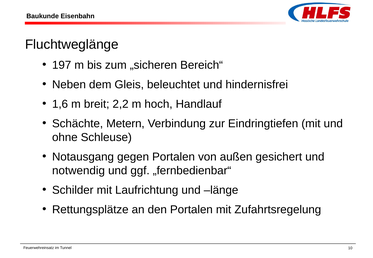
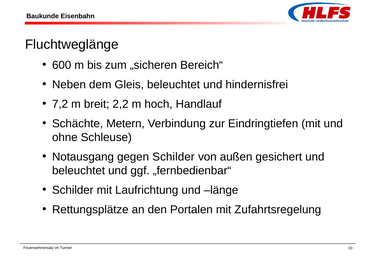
197: 197 -> 600
1,6: 1,6 -> 7,2
gegen Portalen: Portalen -> Schilder
notwendig at (79, 171): notwendig -> beleuchtet
